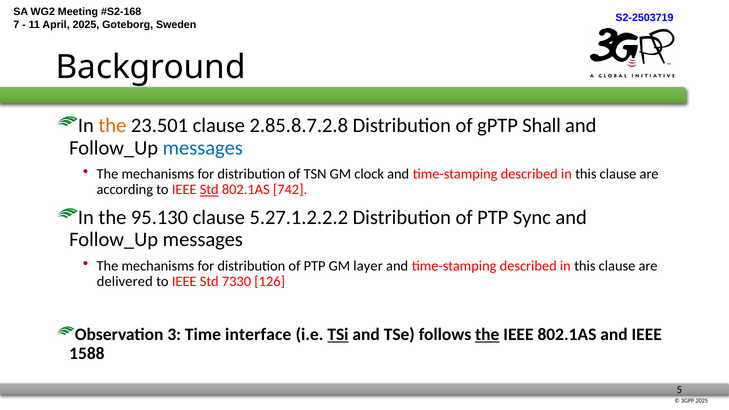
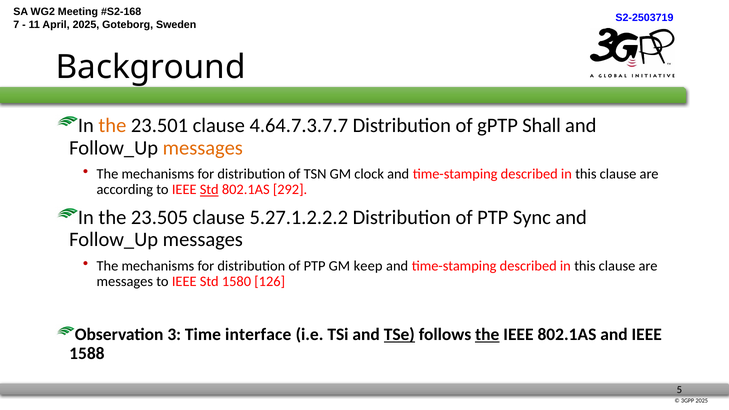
2.85.8.7.2.8: 2.85.8.7.2.8 -> 4.64.7.3.7.7
messages at (203, 148) colour: blue -> orange
742: 742 -> 292
95.130: 95.130 -> 23.505
layer: layer -> keep
delivered at (125, 282): delivered -> messages
7330: 7330 -> 1580
TSi underline: present -> none
TSe underline: none -> present
